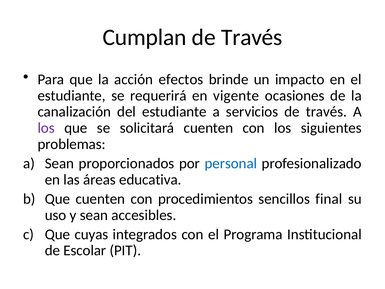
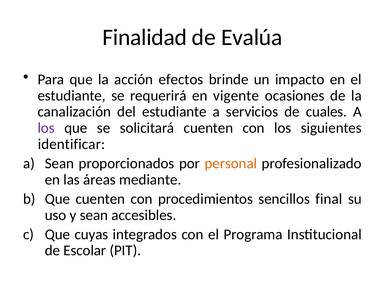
Cumplan: Cumplan -> Finalidad
Través at (252, 37): Través -> Evalúa
servicios de través: través -> cuales
problemas: problemas -> identificar
personal colour: blue -> orange
educativa: educativa -> mediante
